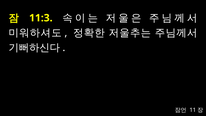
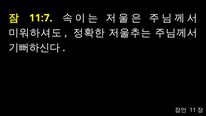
11:3: 11:3 -> 11:7
